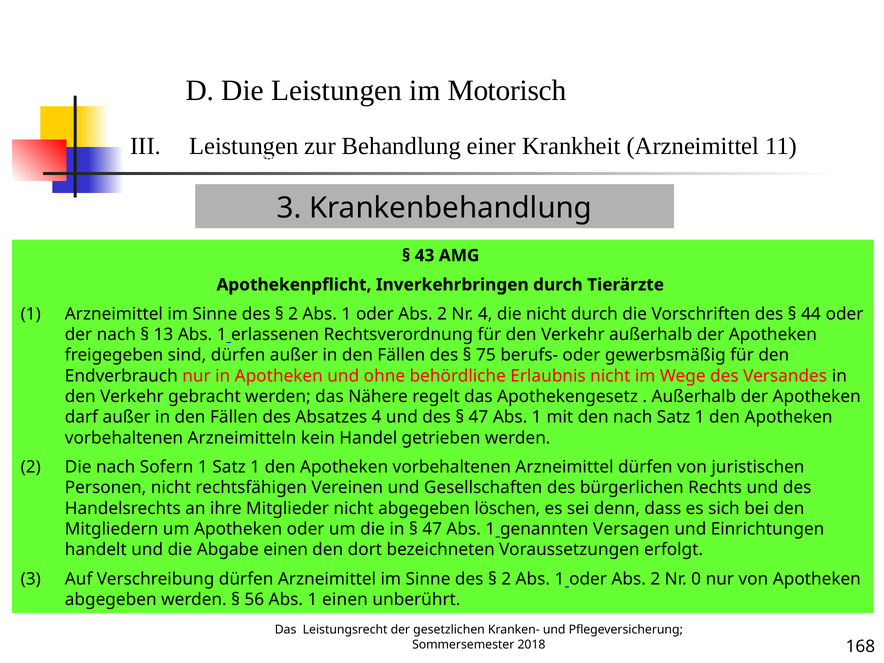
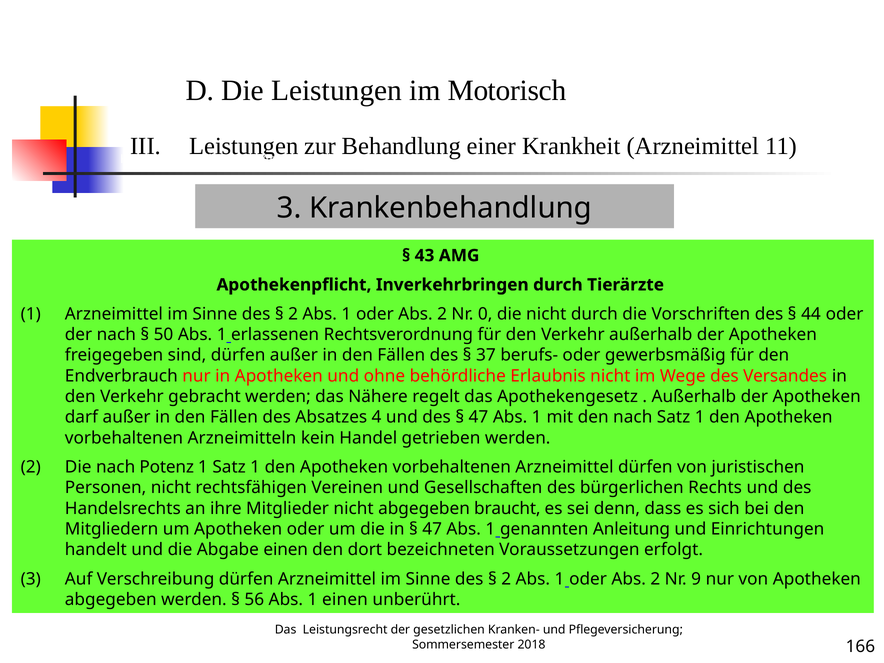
Nr 4: 4 -> 0
13: 13 -> 50
75: 75 -> 37
Sofern: Sofern -> Potenz
löschen: löschen -> braucht
Versagen: Versagen -> Anleitung
0: 0 -> 9
168: 168 -> 166
